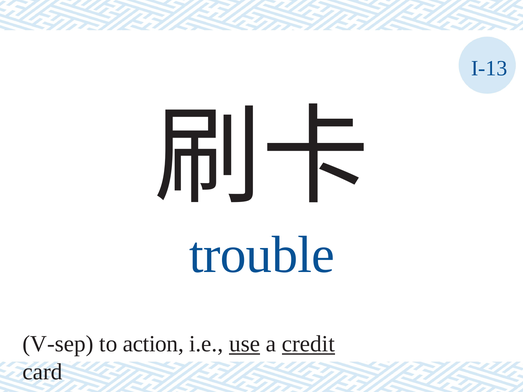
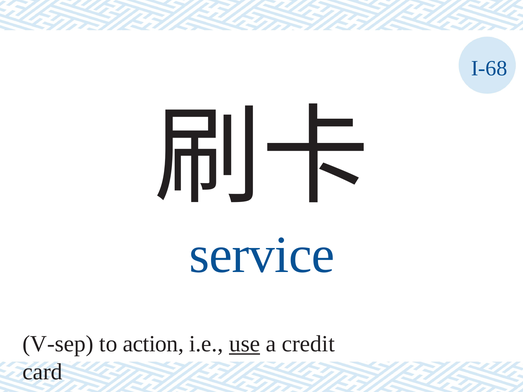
I-13: I-13 -> I-68
trouble: trouble -> service
credit underline: present -> none
